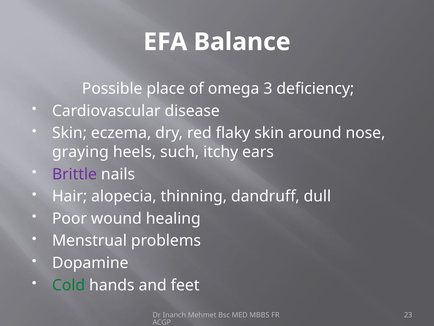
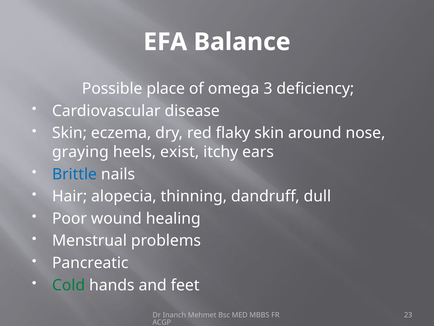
such: such -> exist
Brittle colour: purple -> blue
Dopamine: Dopamine -> Pancreatic
